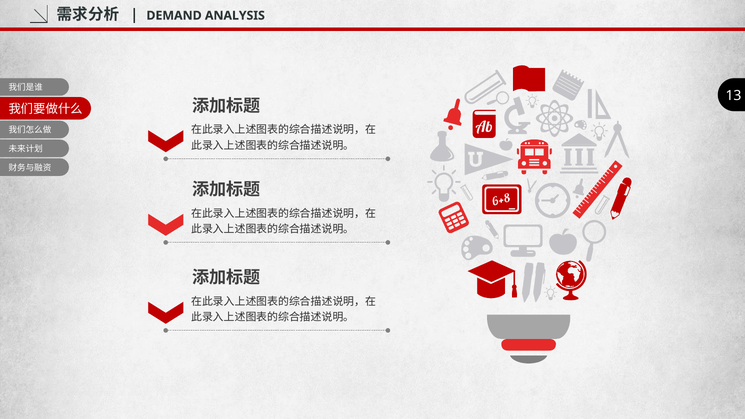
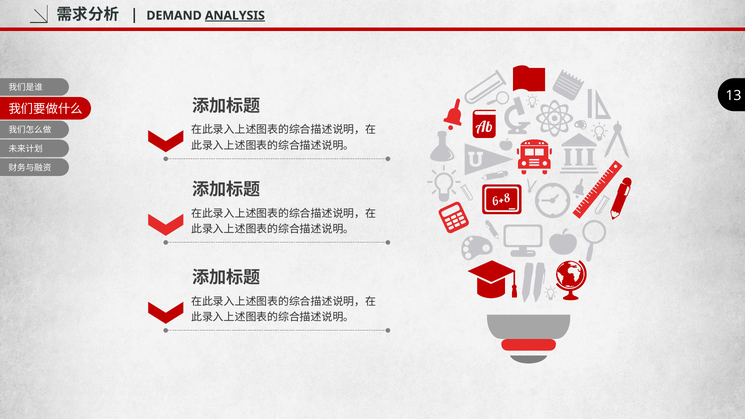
ANALYSIS underline: none -> present
